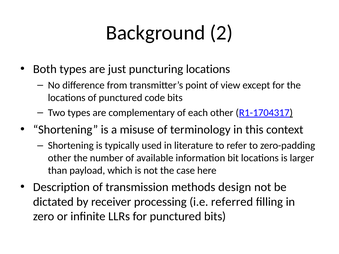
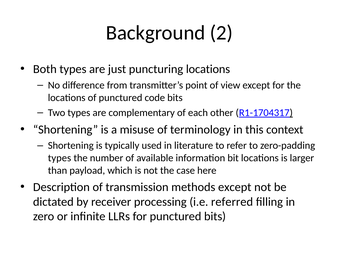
other at (60, 158): other -> types
methods design: design -> except
